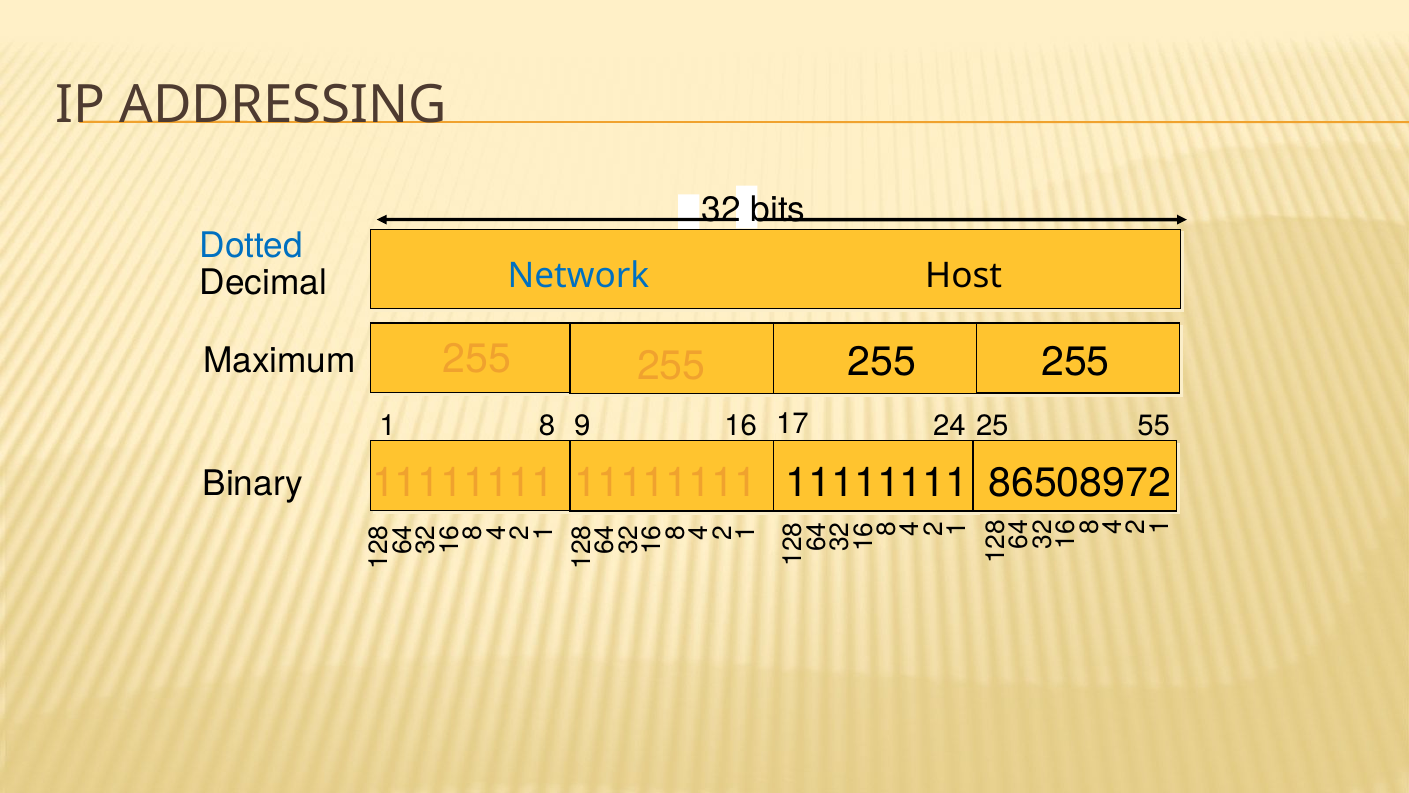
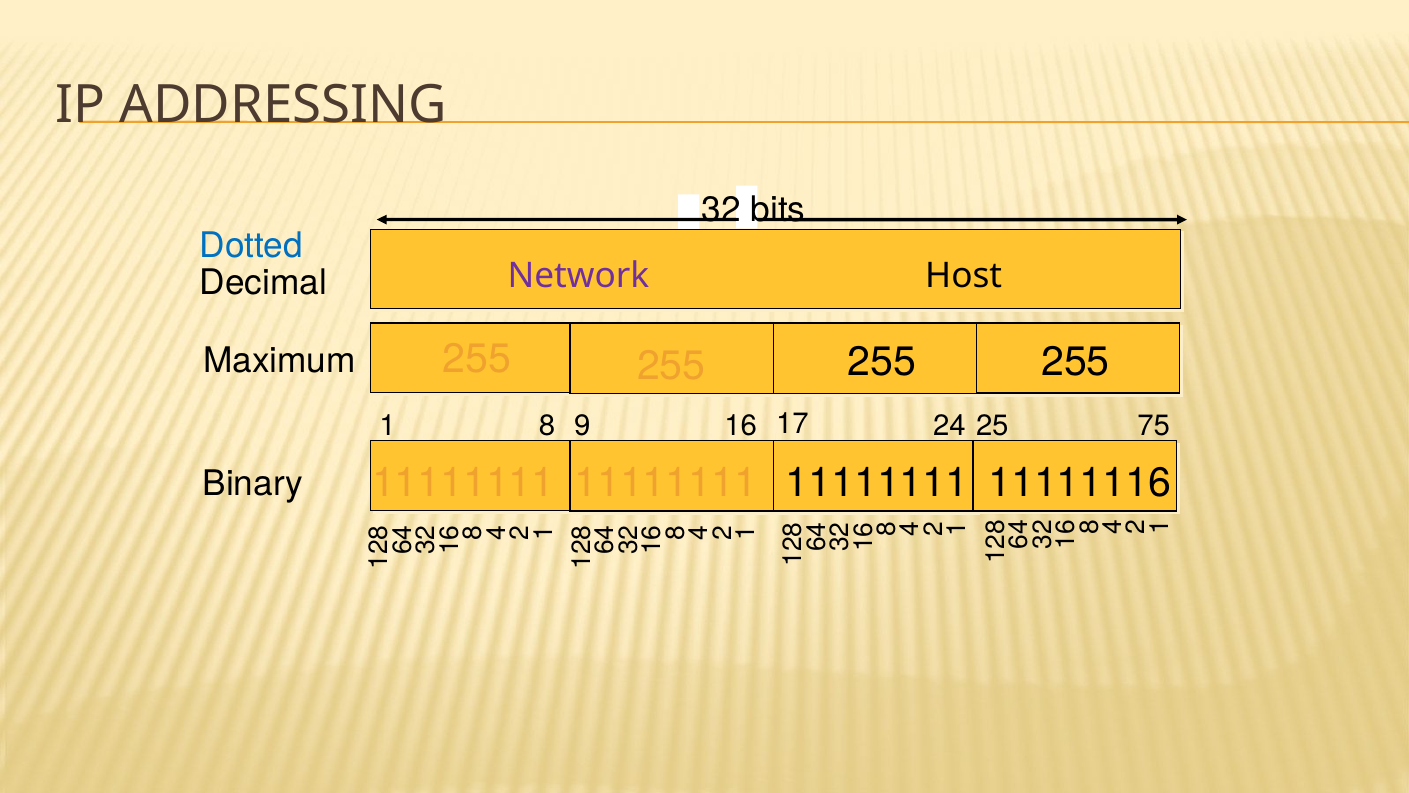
Network colour: blue -> purple
55: 55 -> 75
86508972: 86508972 -> 11111116
